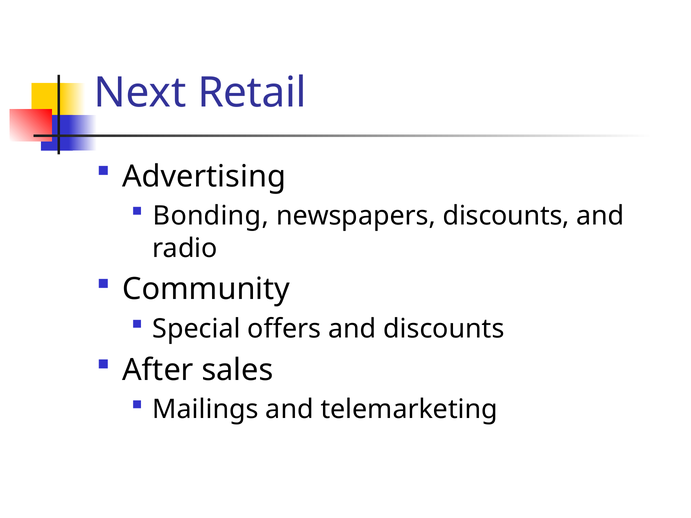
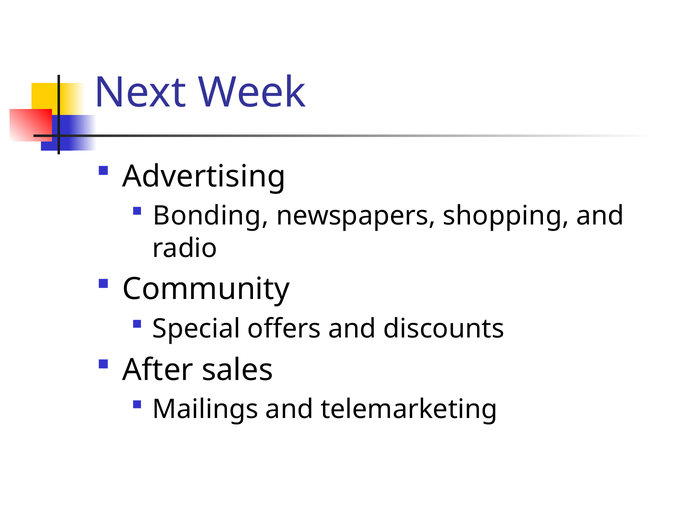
Retail: Retail -> Week
newspapers discounts: discounts -> shopping
